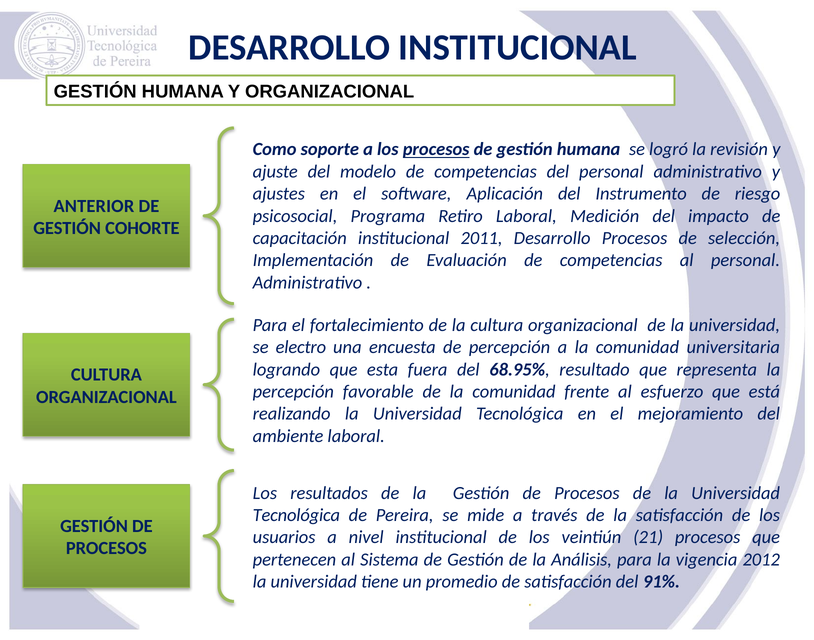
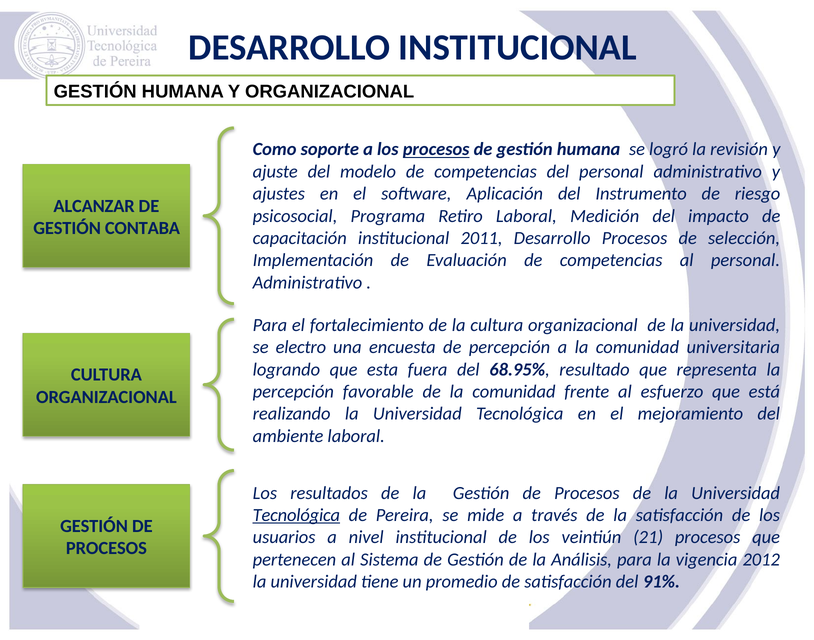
ANTERIOR: ANTERIOR -> ALCANZAR
COHORTE: COHORTE -> CONTABA
Tecnológica at (296, 515) underline: none -> present
